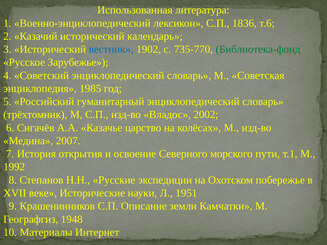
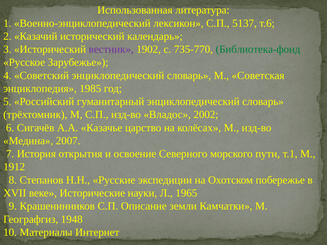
1836: 1836 -> 5137
вестник colour: blue -> purple
1992: 1992 -> 1912
1951: 1951 -> 1965
